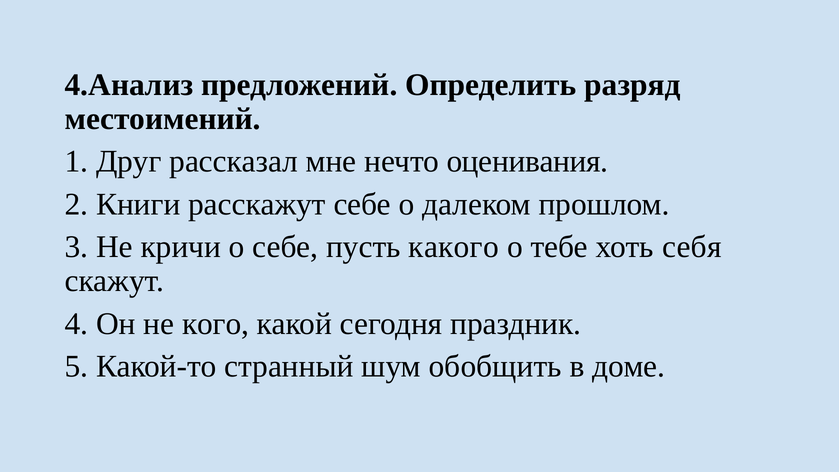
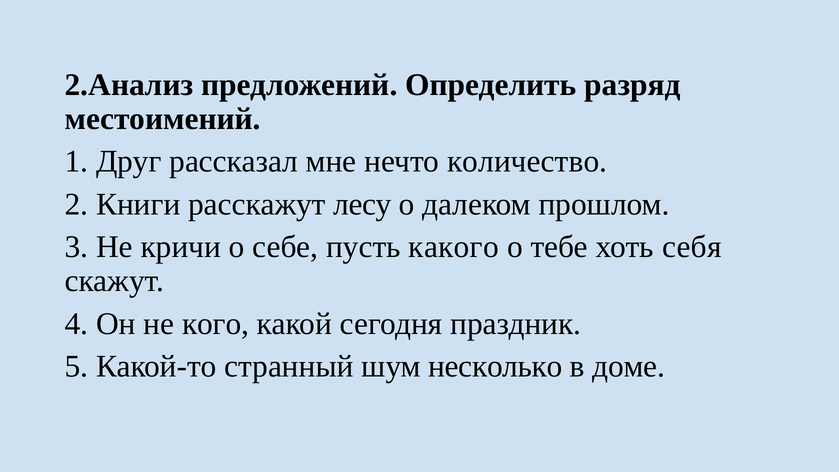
4.Анализ: 4.Анализ -> 2.Анализ
оценивания: оценивания -> количество
расскажут себе: себе -> лесу
обобщить: обобщить -> несколько
